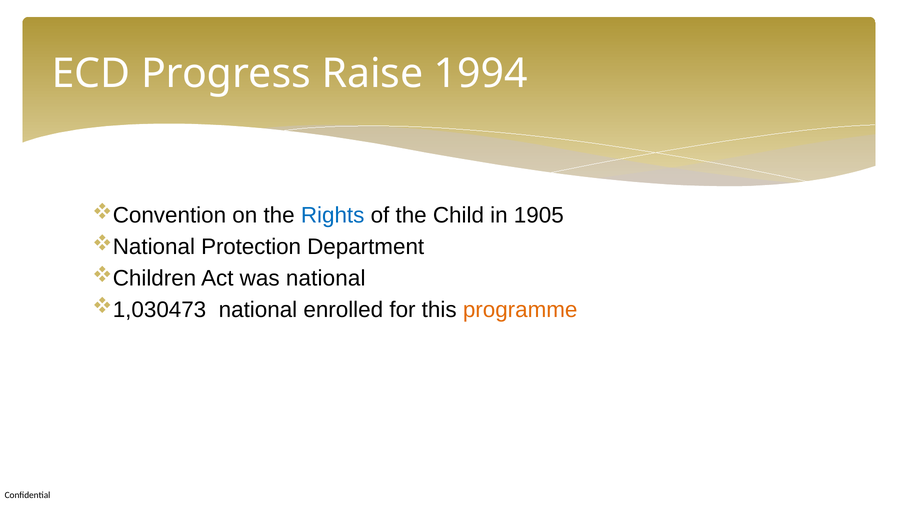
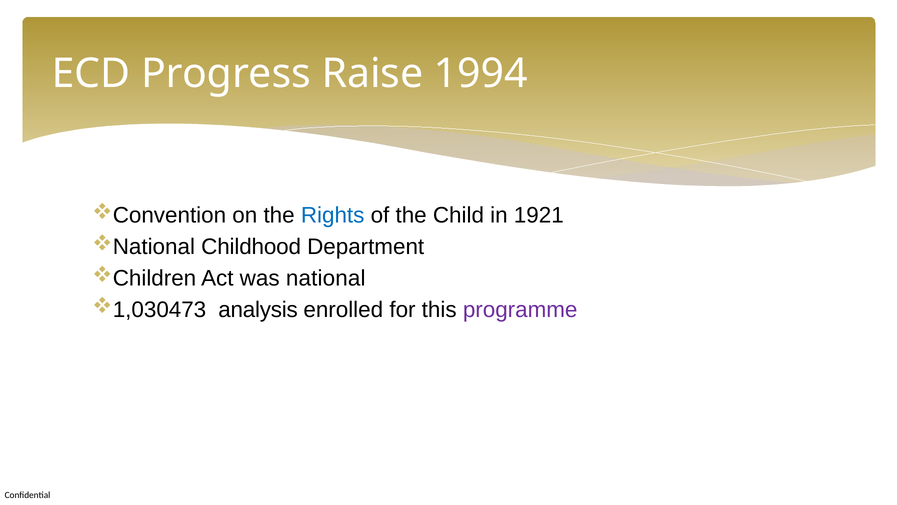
1905: 1905 -> 1921
Protection: Protection -> Childhood
national at (258, 309): national -> analysis
programme colour: orange -> purple
